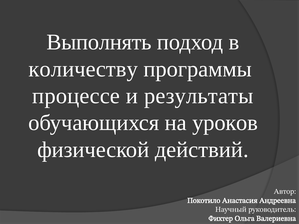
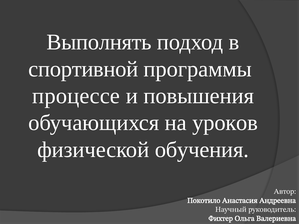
количеству: количеству -> спортивной
результаты: результаты -> повышения
действий: действий -> обучения
